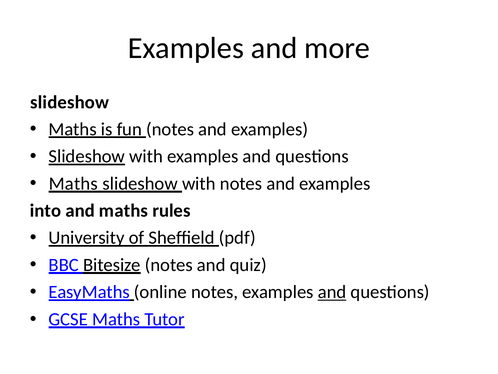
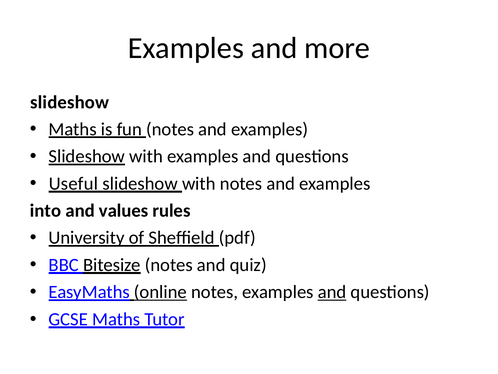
Maths at (73, 183): Maths -> Useful
and maths: maths -> values
online underline: none -> present
